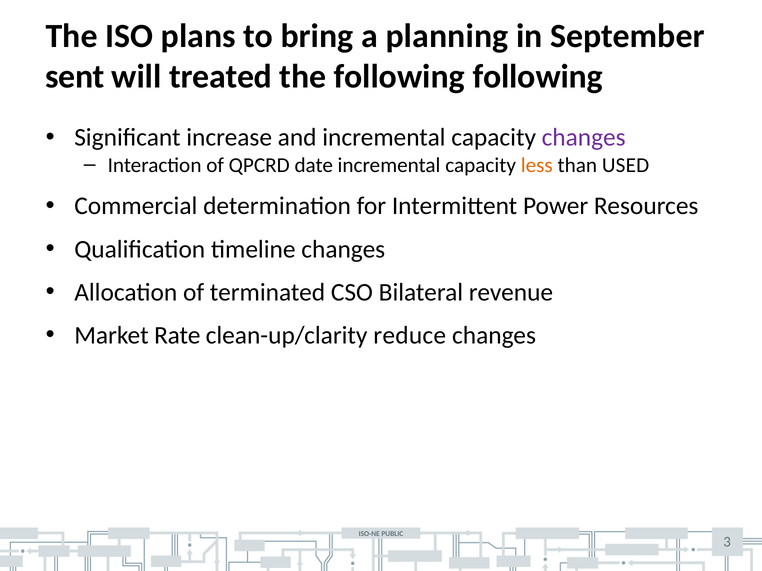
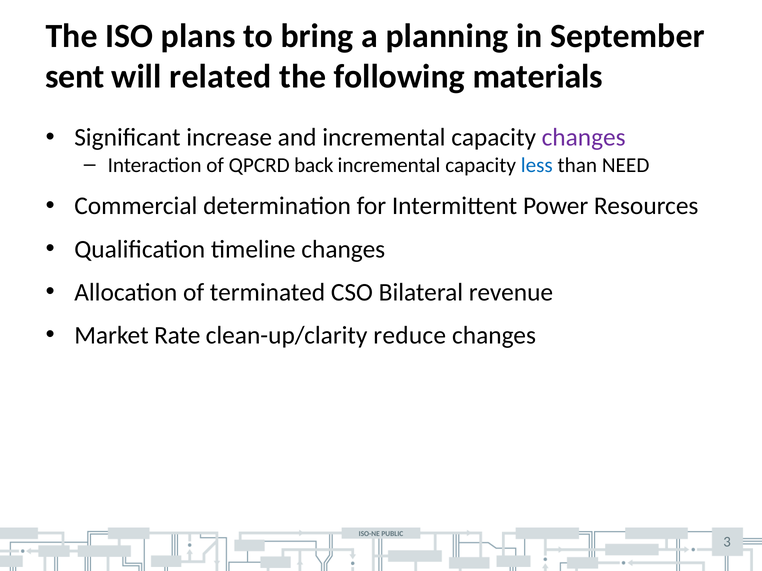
treated: treated -> related
following following: following -> materials
date: date -> back
less colour: orange -> blue
USED: USED -> NEED
